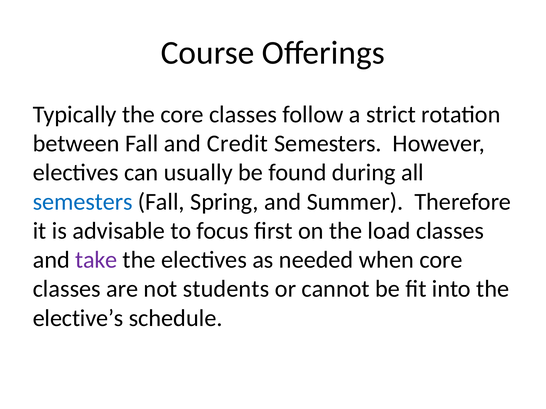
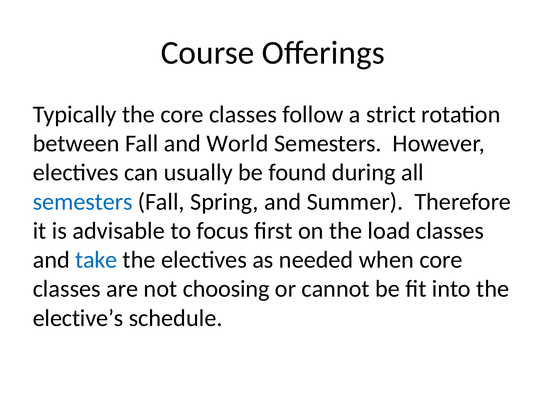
Credit: Credit -> World
take colour: purple -> blue
students: students -> choosing
